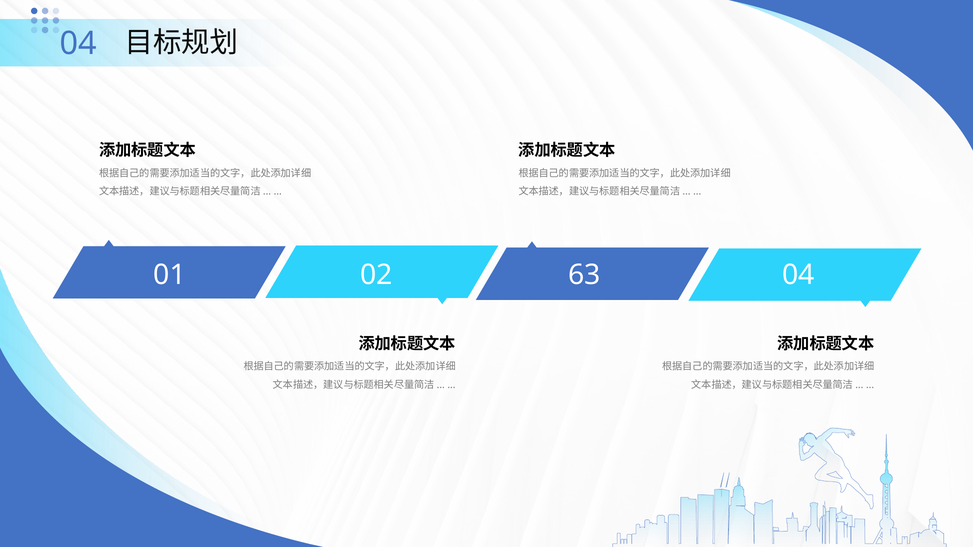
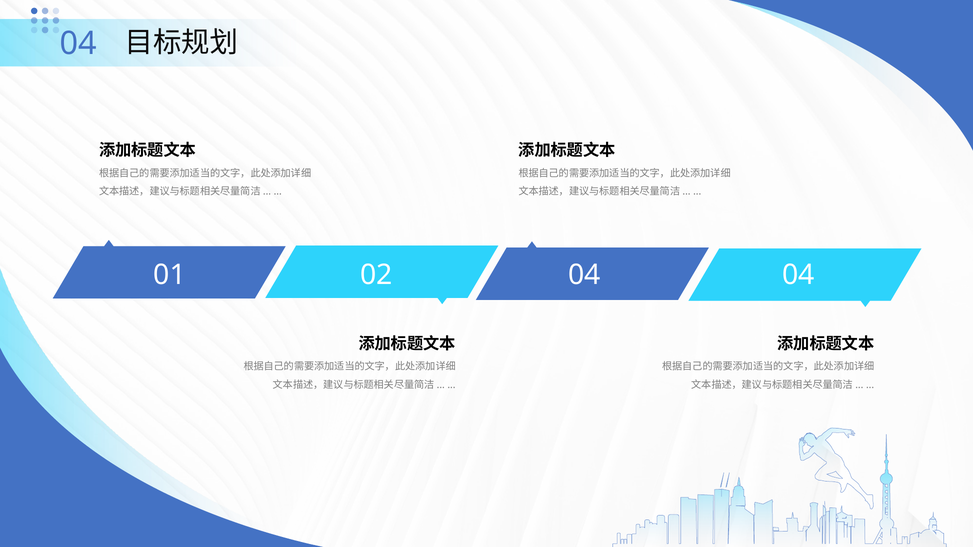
02 63: 63 -> 04
